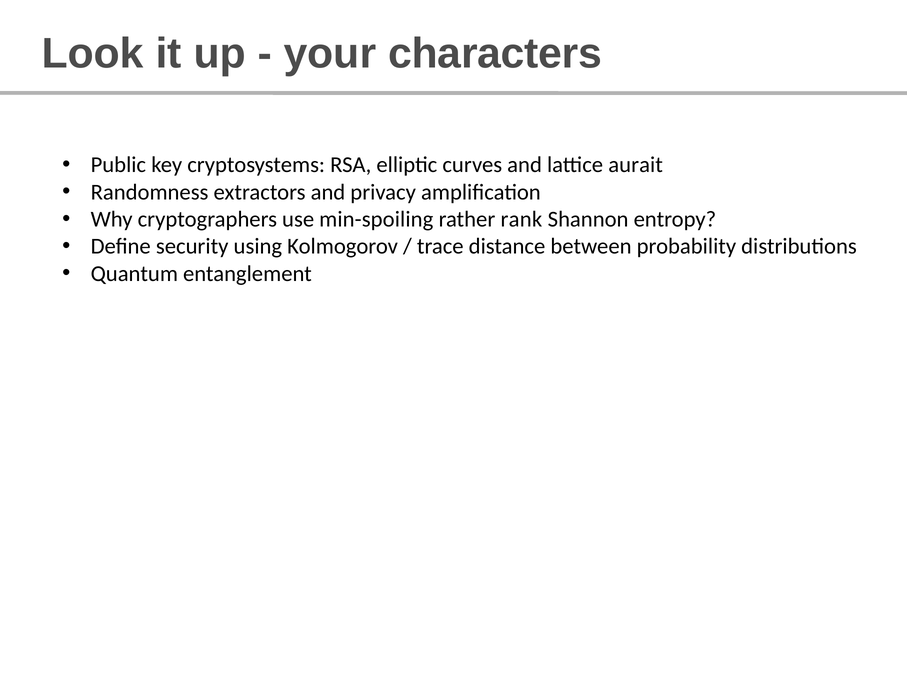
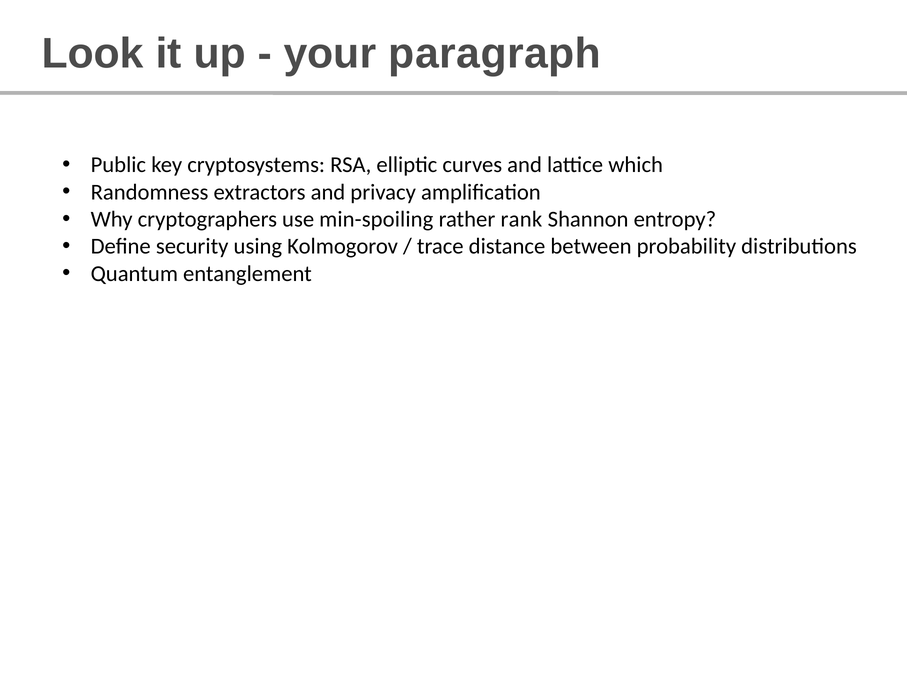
characters: characters -> paragraph
aurait: aurait -> which
